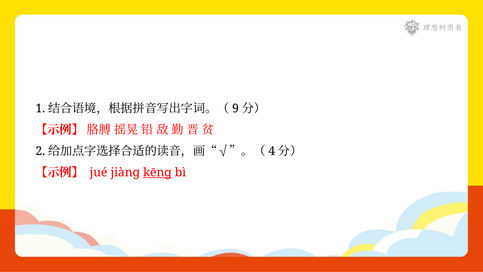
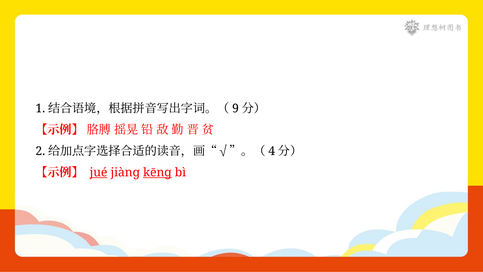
jué underline: none -> present
